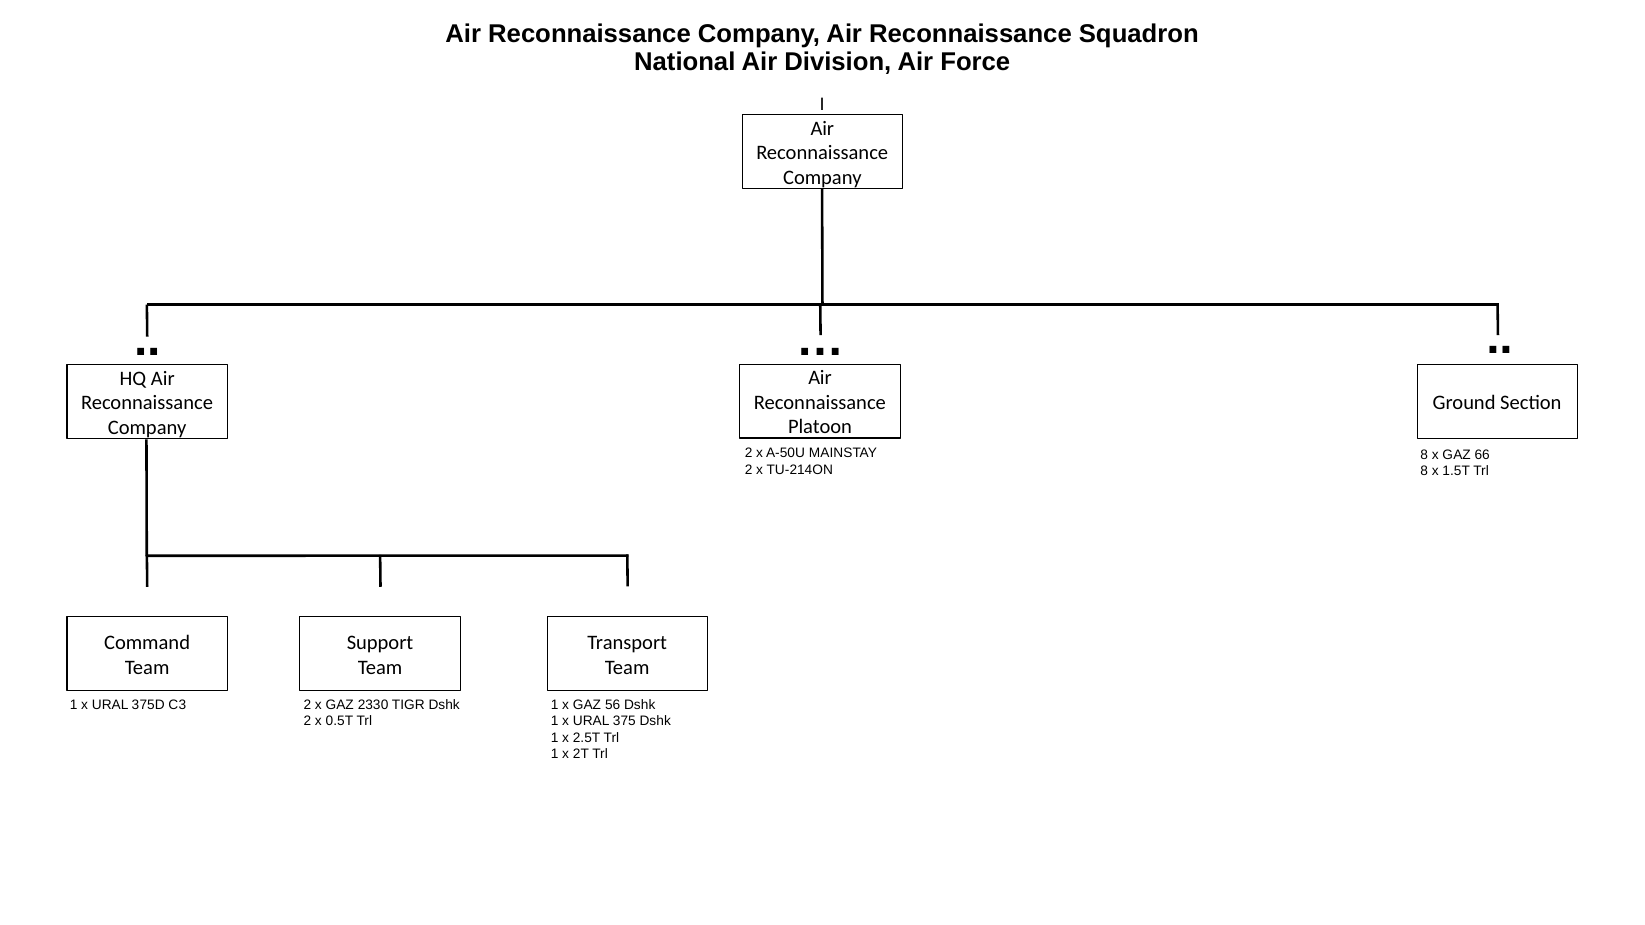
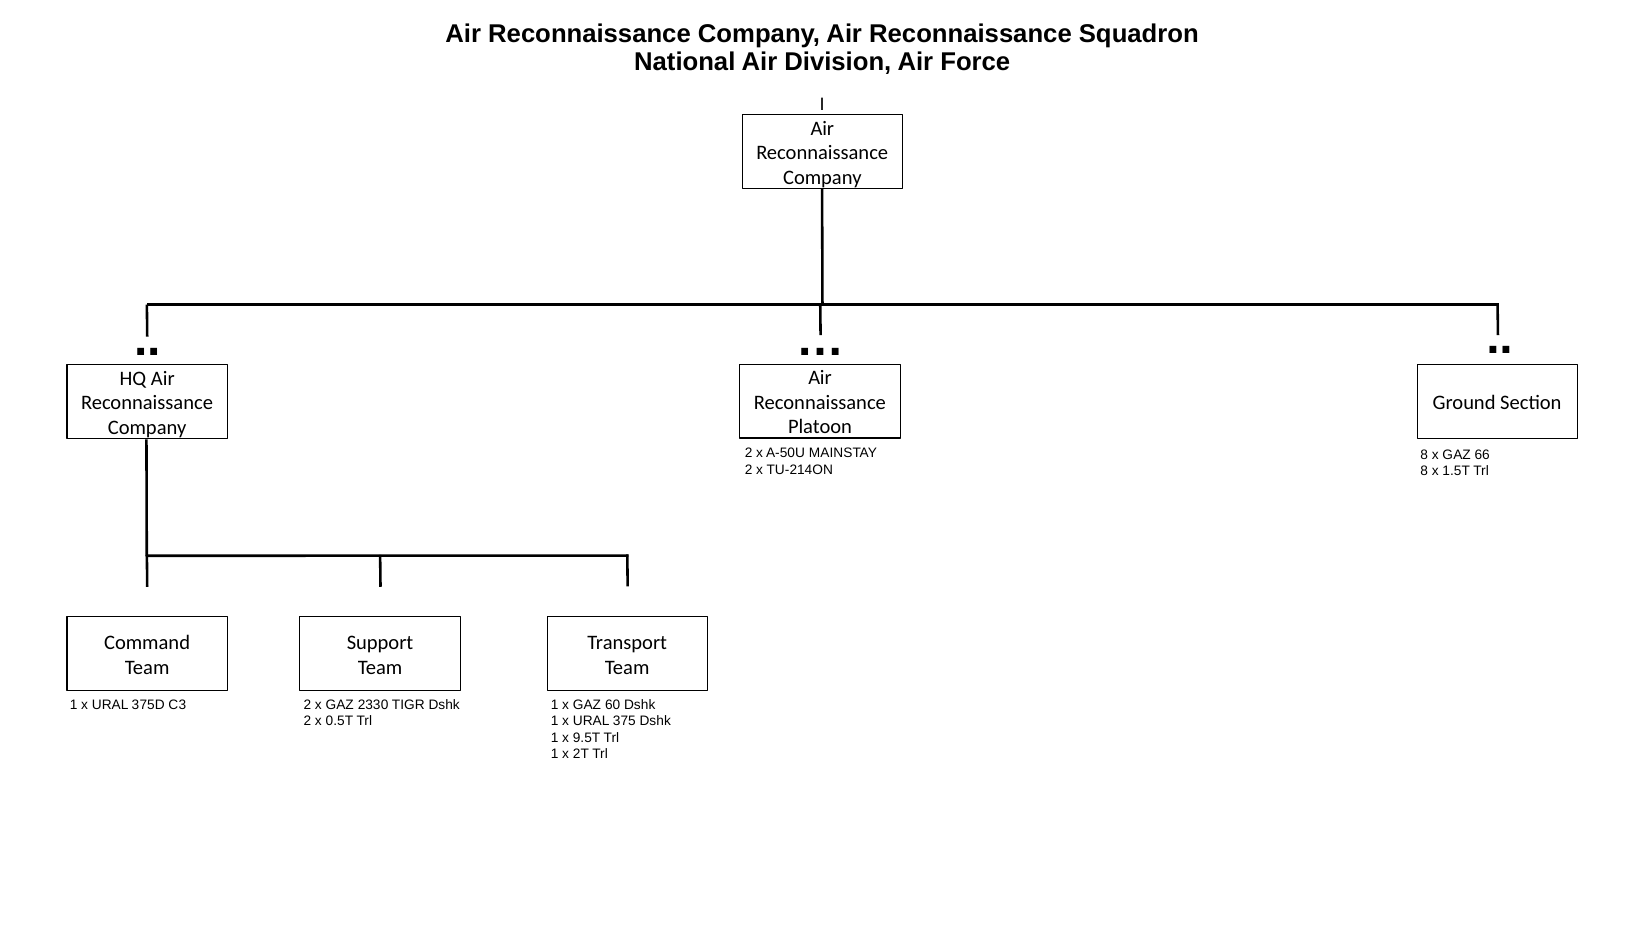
56: 56 -> 60
2.5T: 2.5T -> 9.5T
